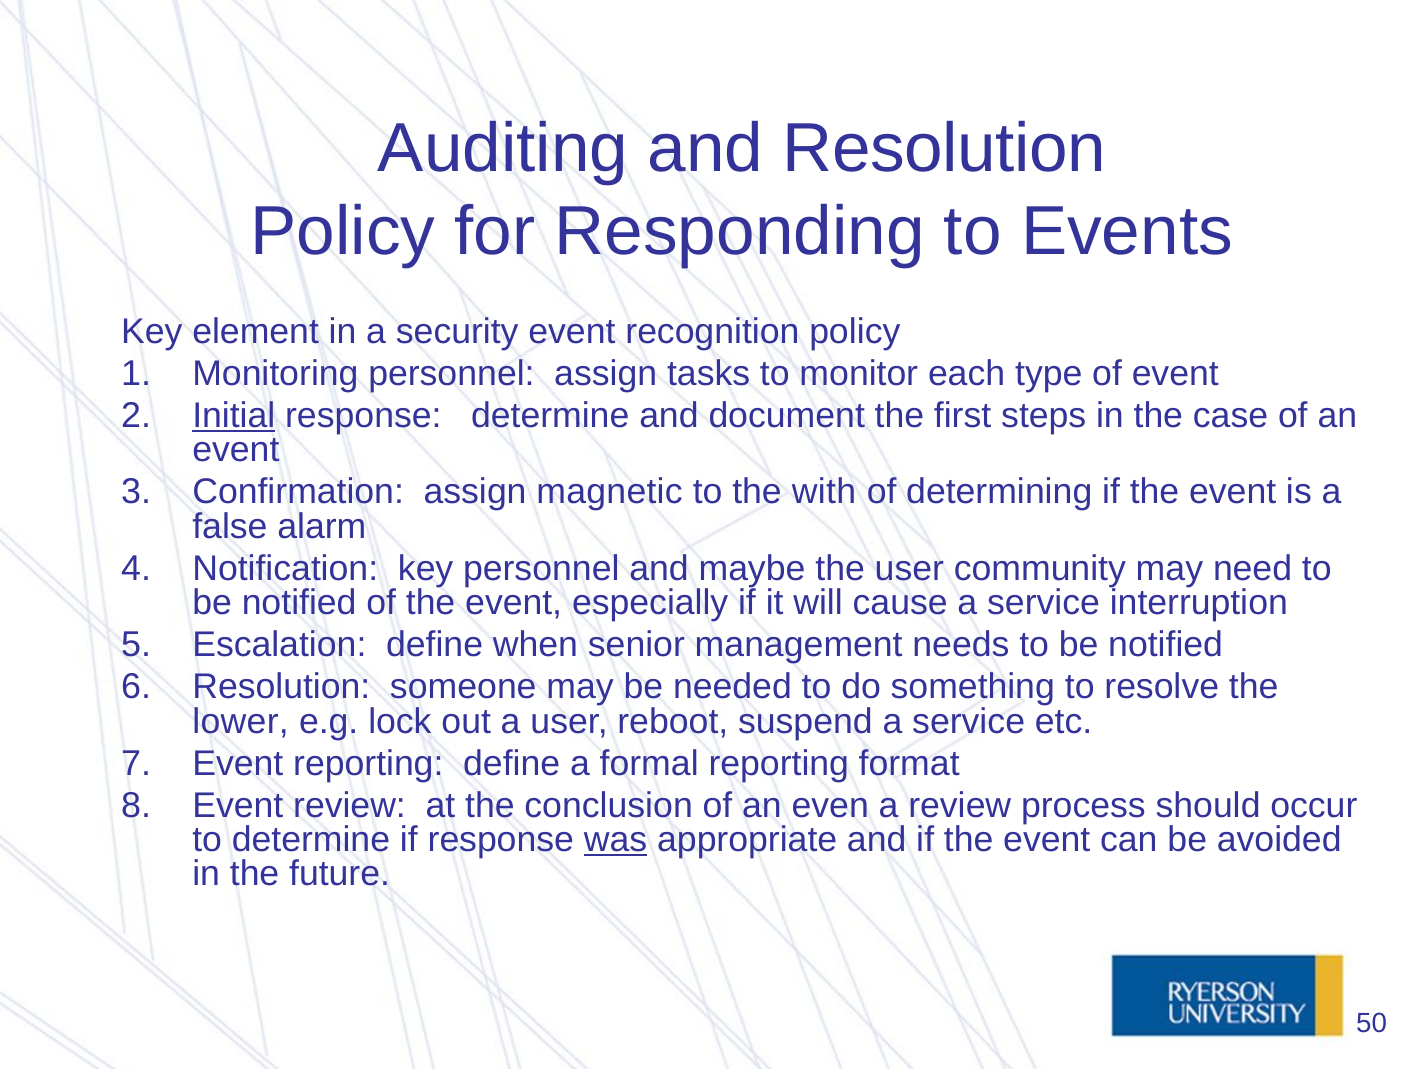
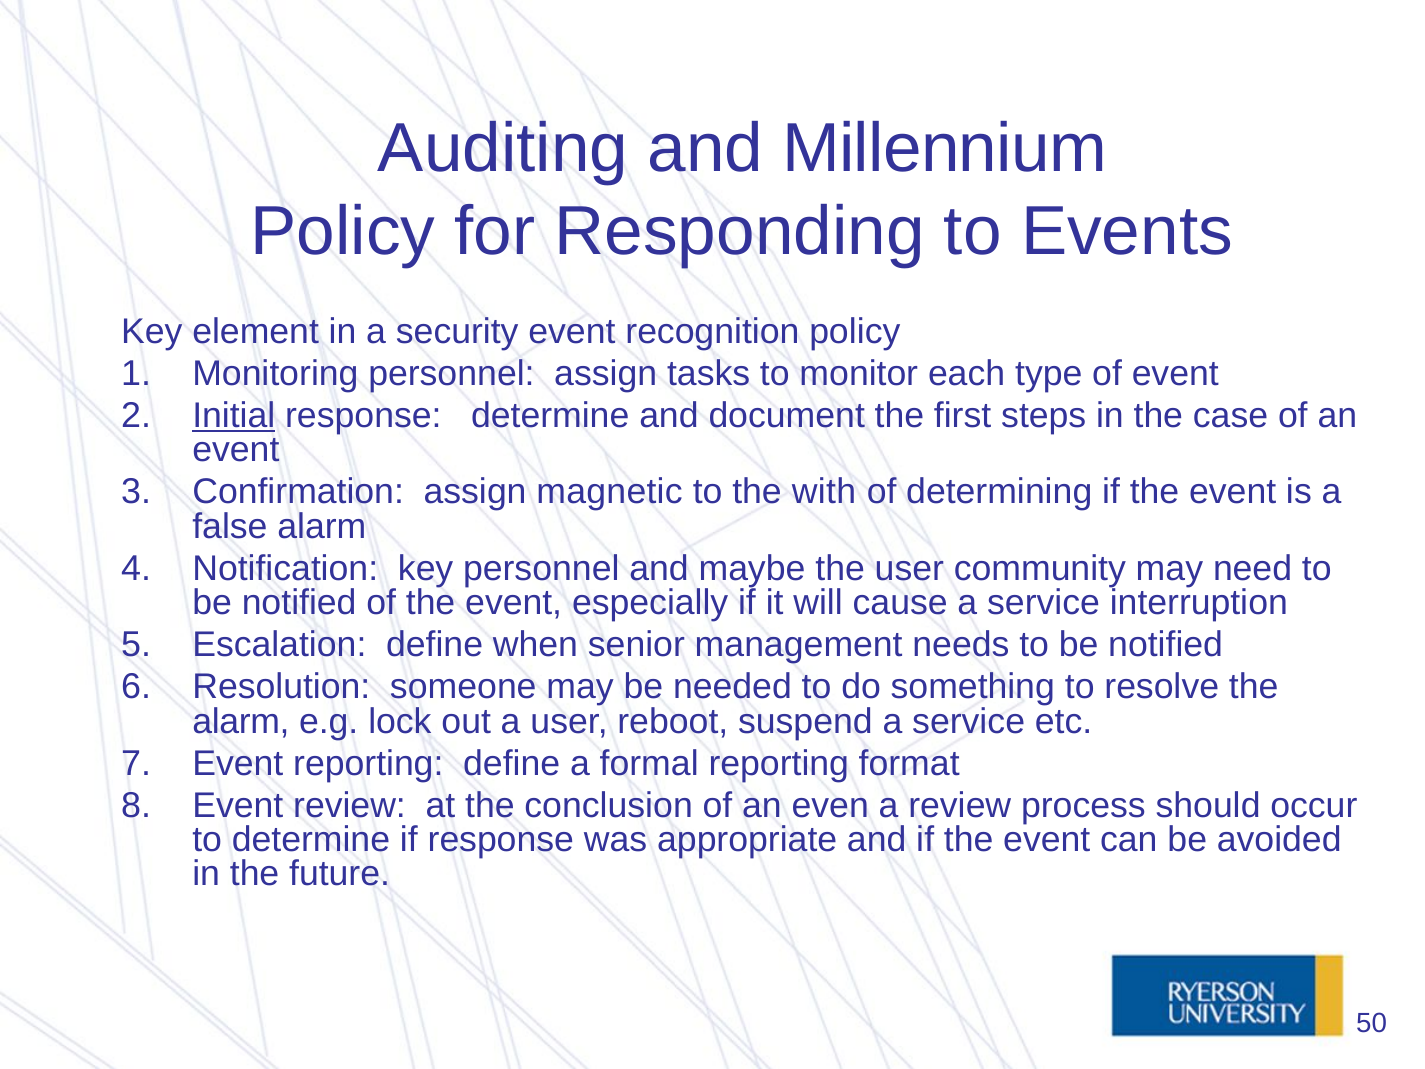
and Resolution: Resolution -> Millennium
lower at (241, 721): lower -> alarm
was underline: present -> none
